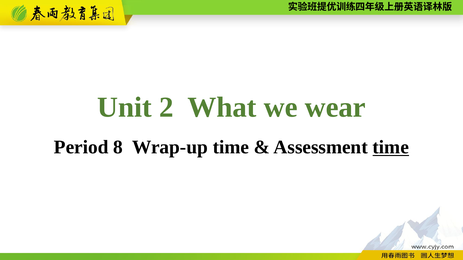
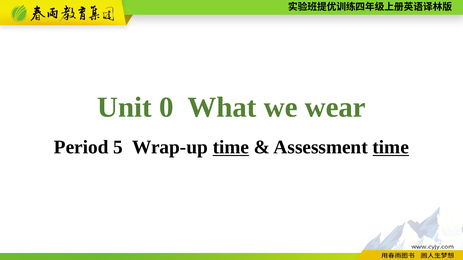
2: 2 -> 0
8: 8 -> 5
time at (231, 147) underline: none -> present
